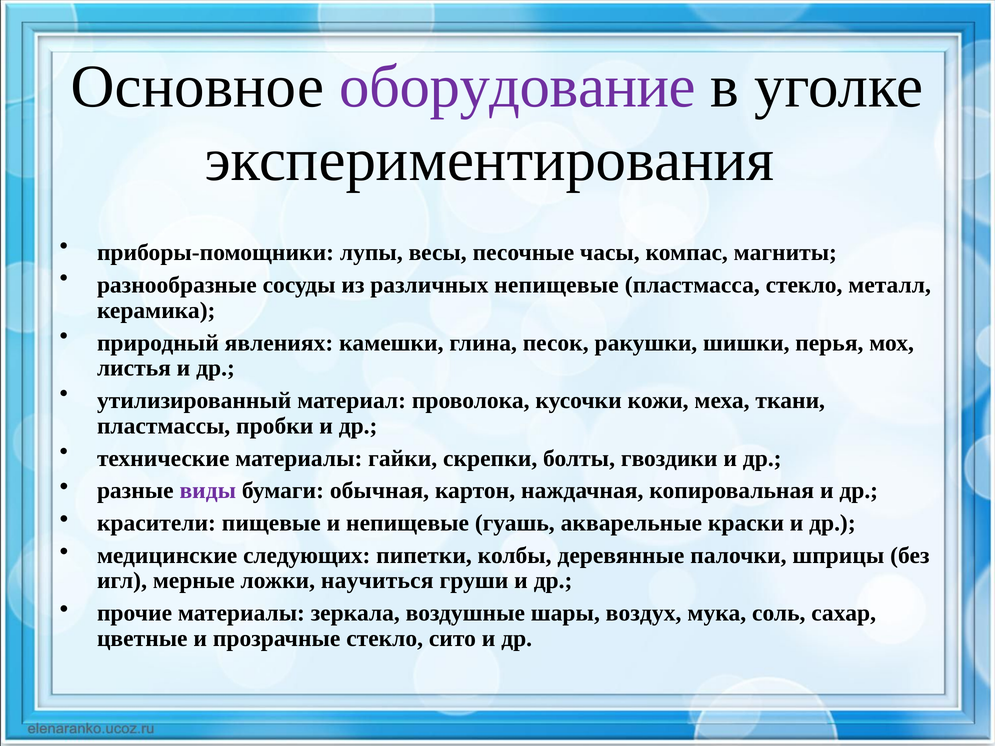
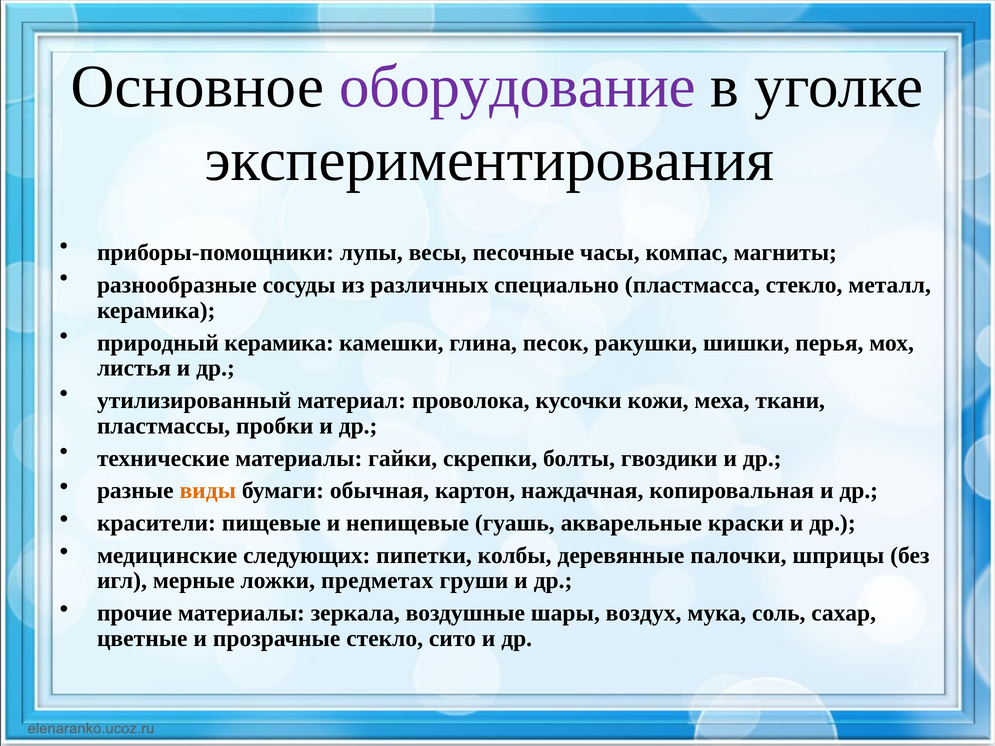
различных непищевые: непищевые -> специально
природный явлениях: явлениях -> керамика
виды colour: purple -> orange
научиться: научиться -> предметах
